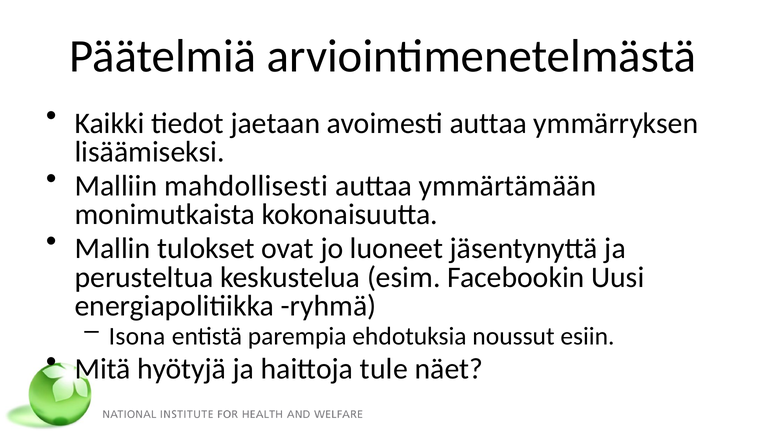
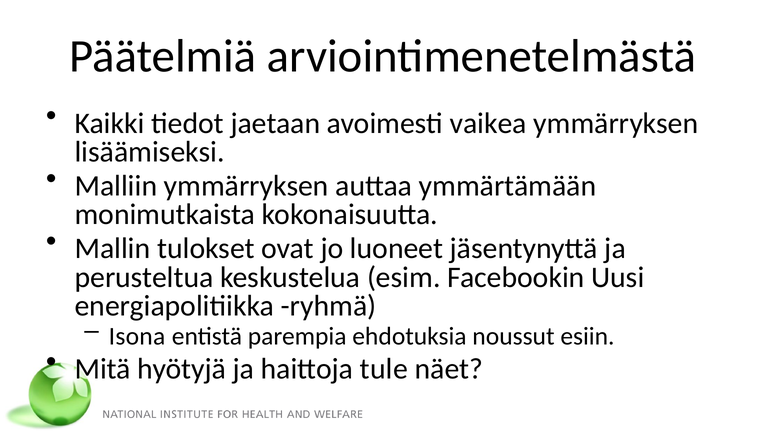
avoimesti auttaa: auttaa -> vaikea
Malliin mahdollisesti: mahdollisesti -> ymmärryksen
